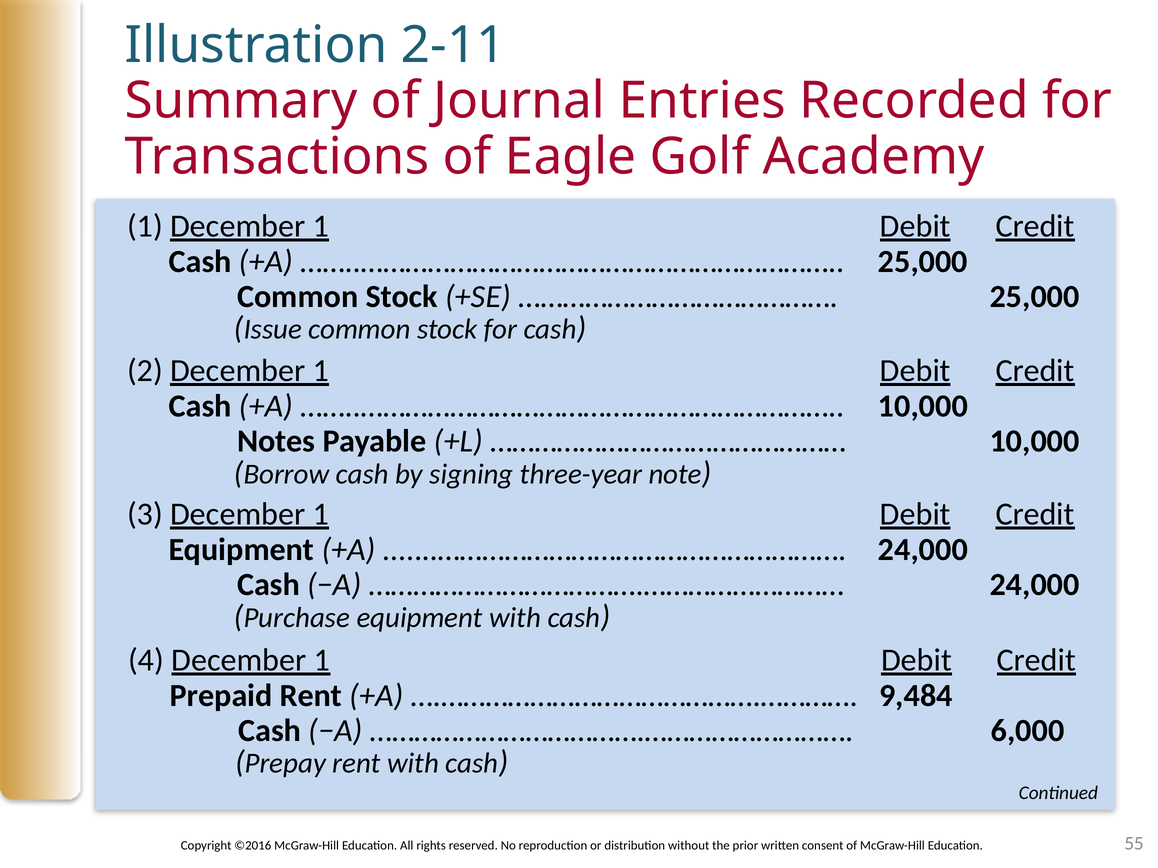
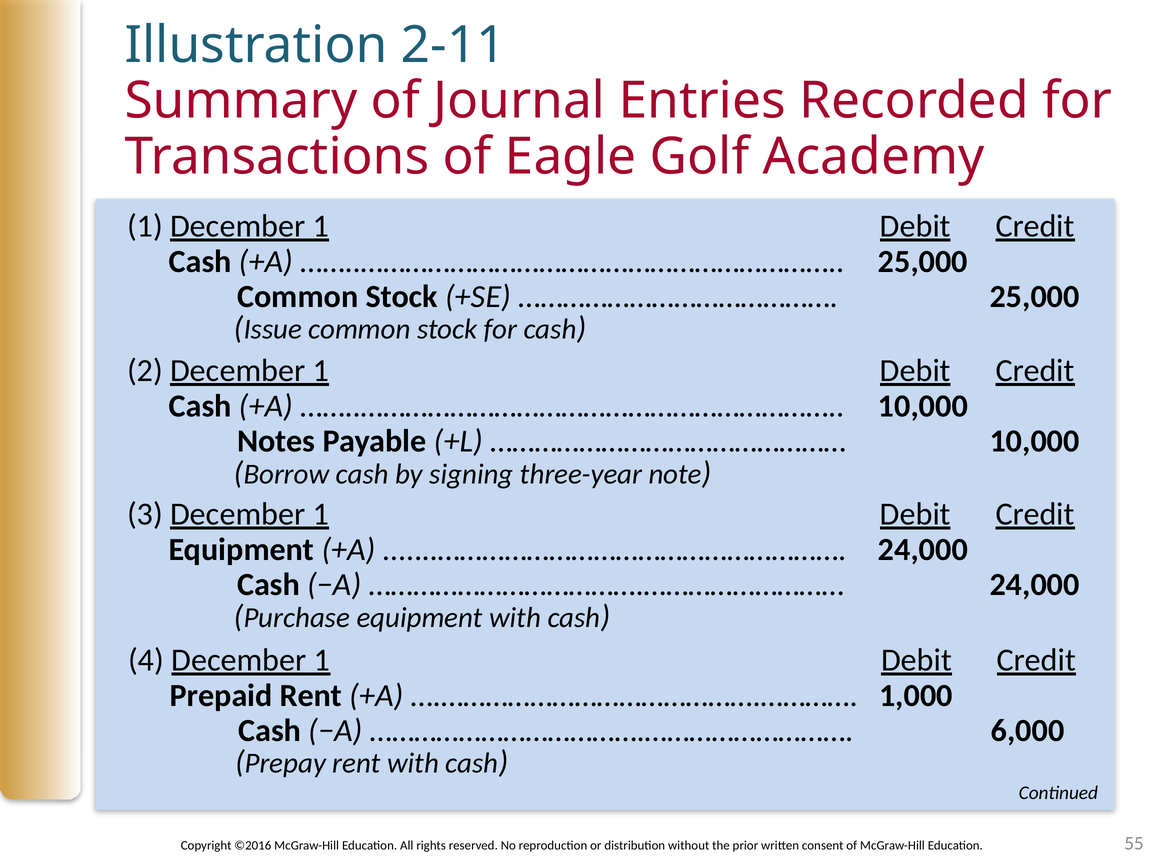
9,484: 9,484 -> 1,000
